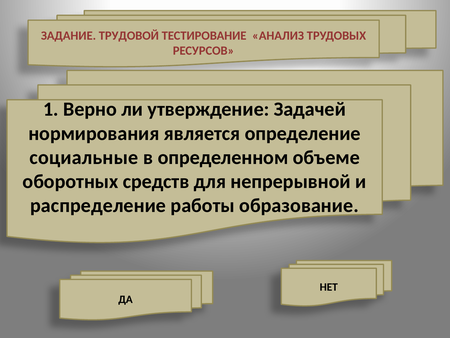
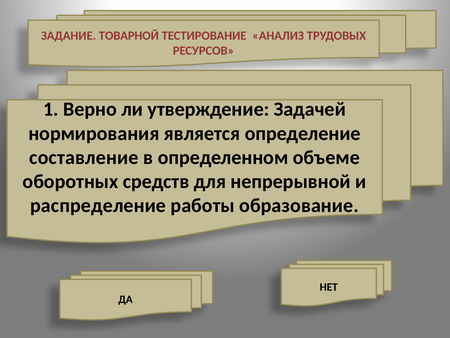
ТРУДОВОЙ: ТРУДОВОЙ -> ТОВАРНОЙ
социальные: социальные -> составление
